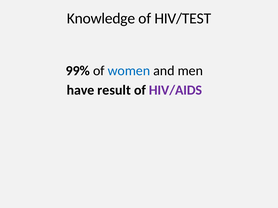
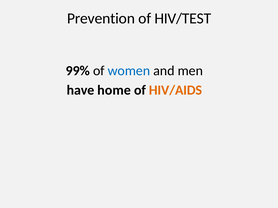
Knowledge: Knowledge -> Prevention
result: result -> home
HIV/AIDS colour: purple -> orange
